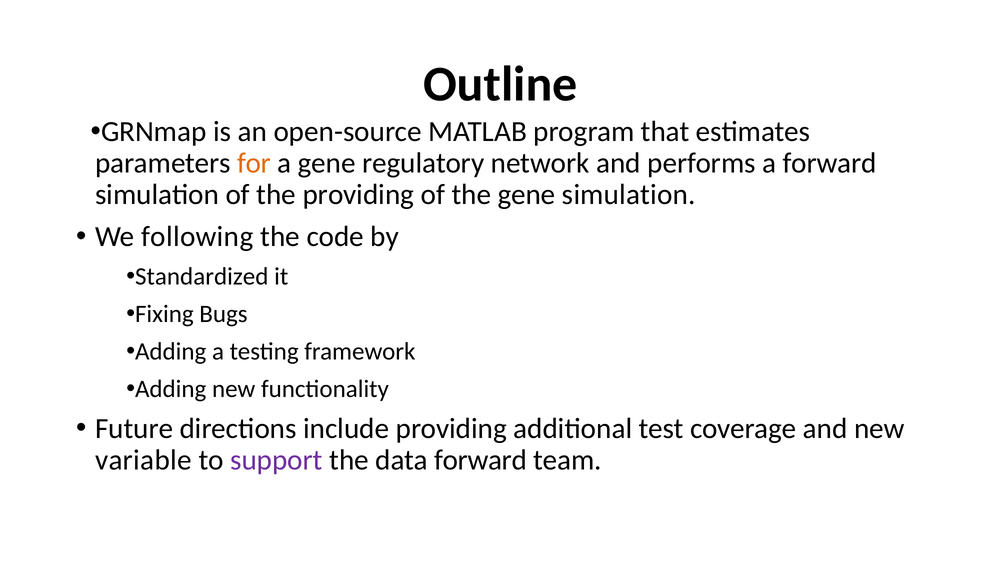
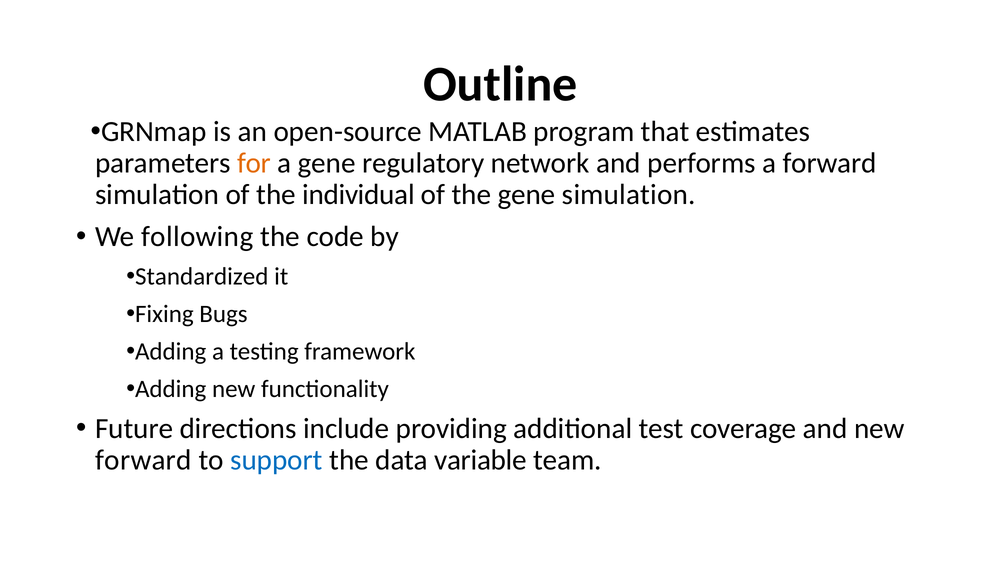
the providing: providing -> individual
variable at (143, 460): variable -> forward
support colour: purple -> blue
data forward: forward -> variable
